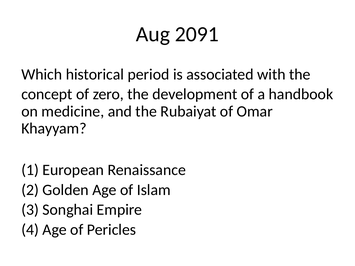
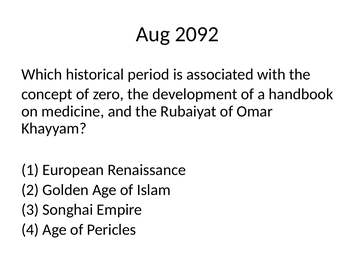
2091: 2091 -> 2092
